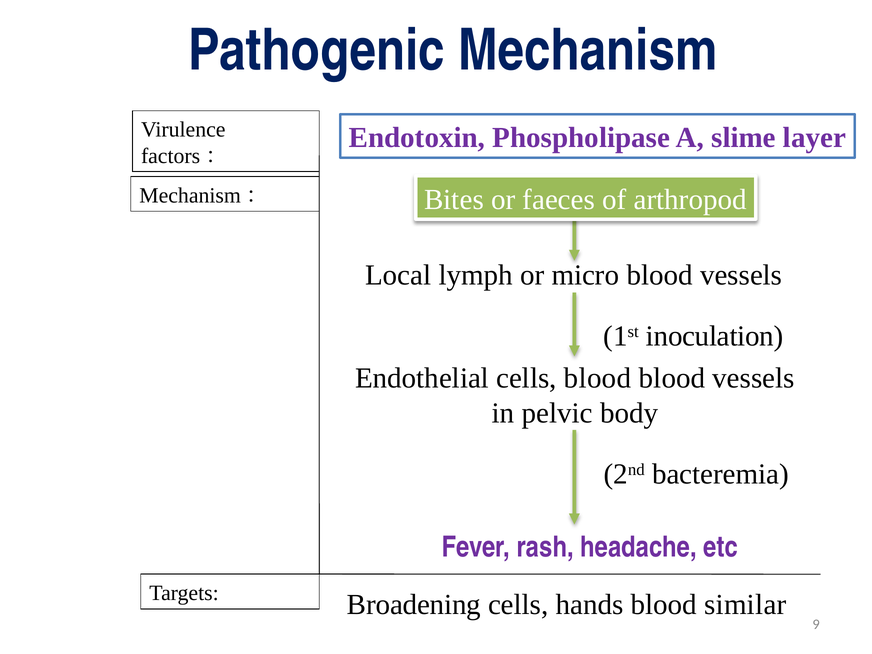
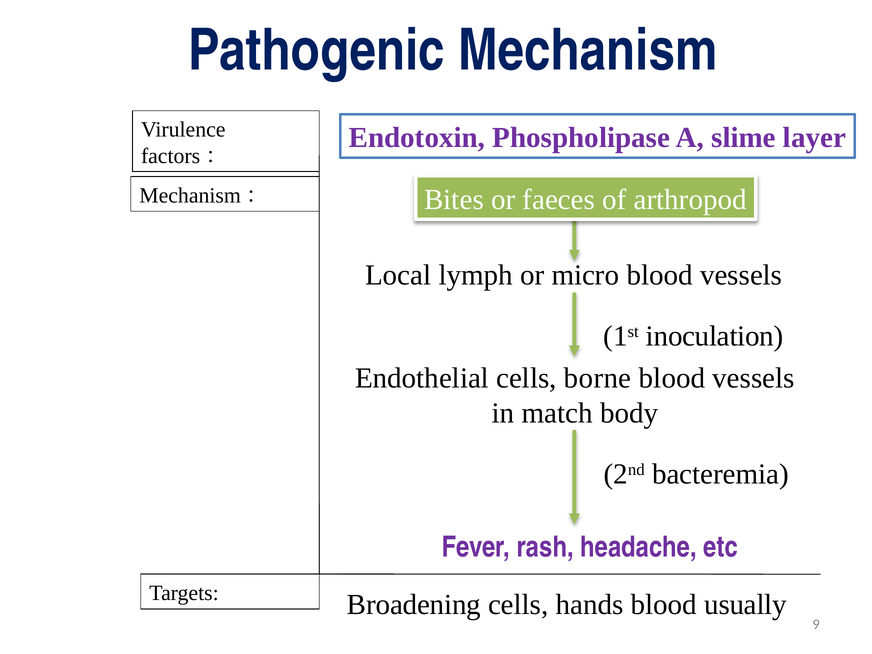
cells blood: blood -> borne
pelvic: pelvic -> match
similar: similar -> usually
